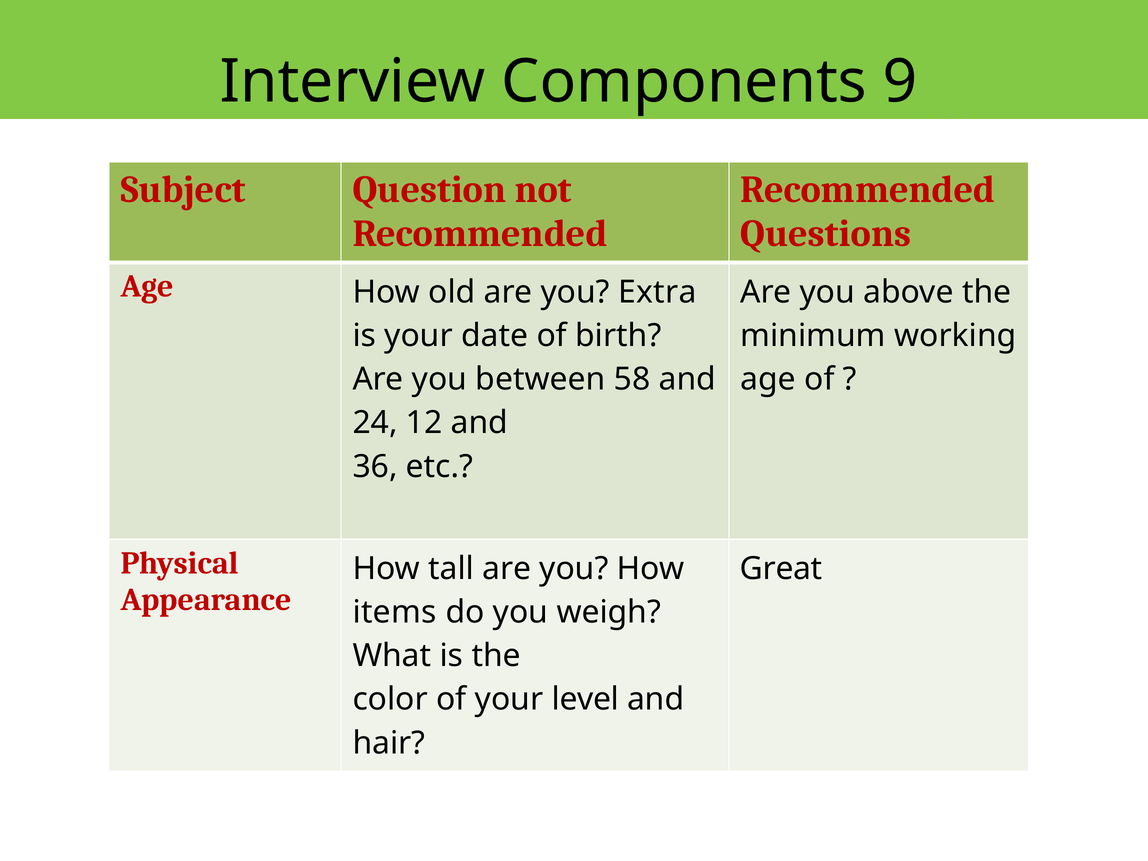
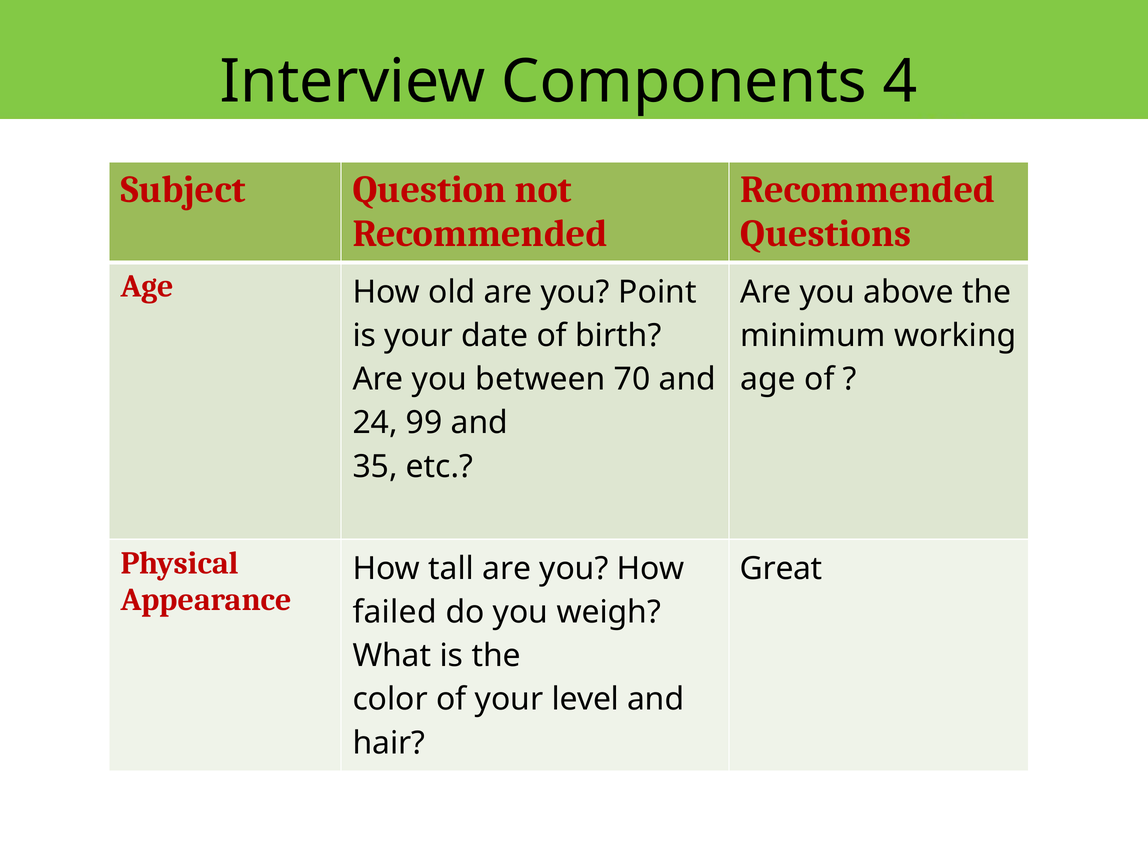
9: 9 -> 4
Extra: Extra -> Point
58: 58 -> 70
12: 12 -> 99
36: 36 -> 35
items: items -> failed
